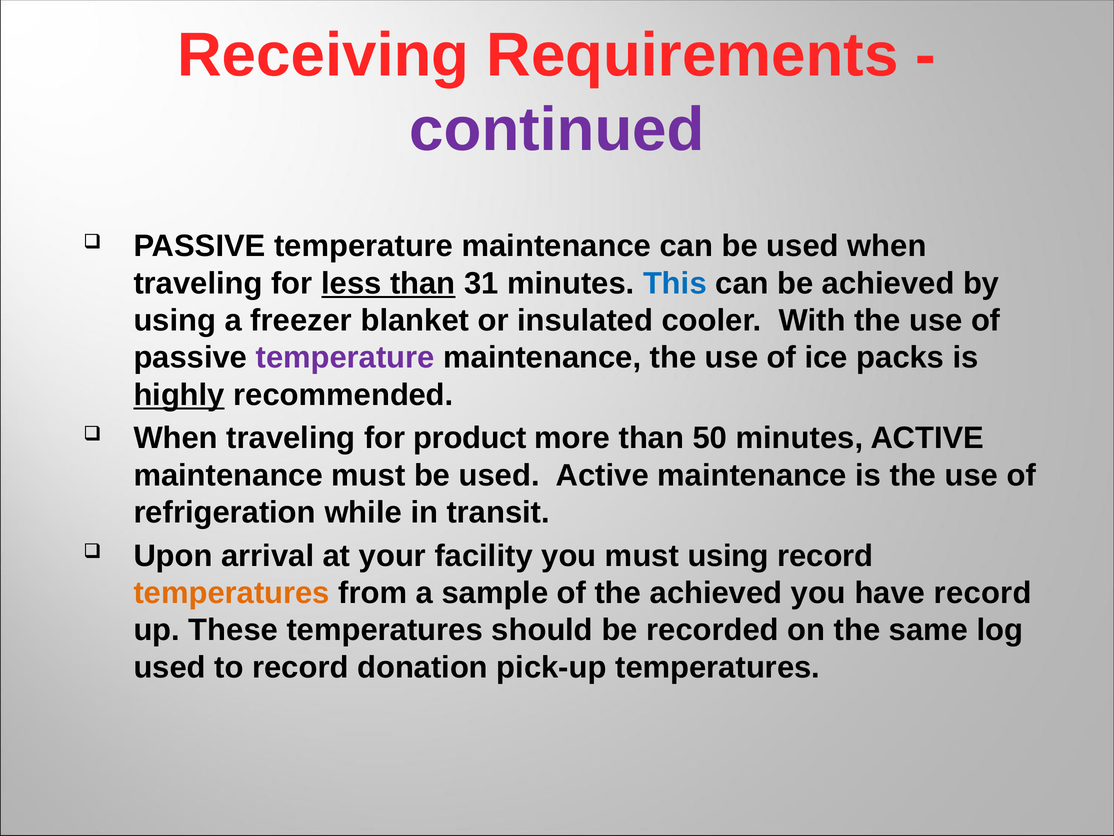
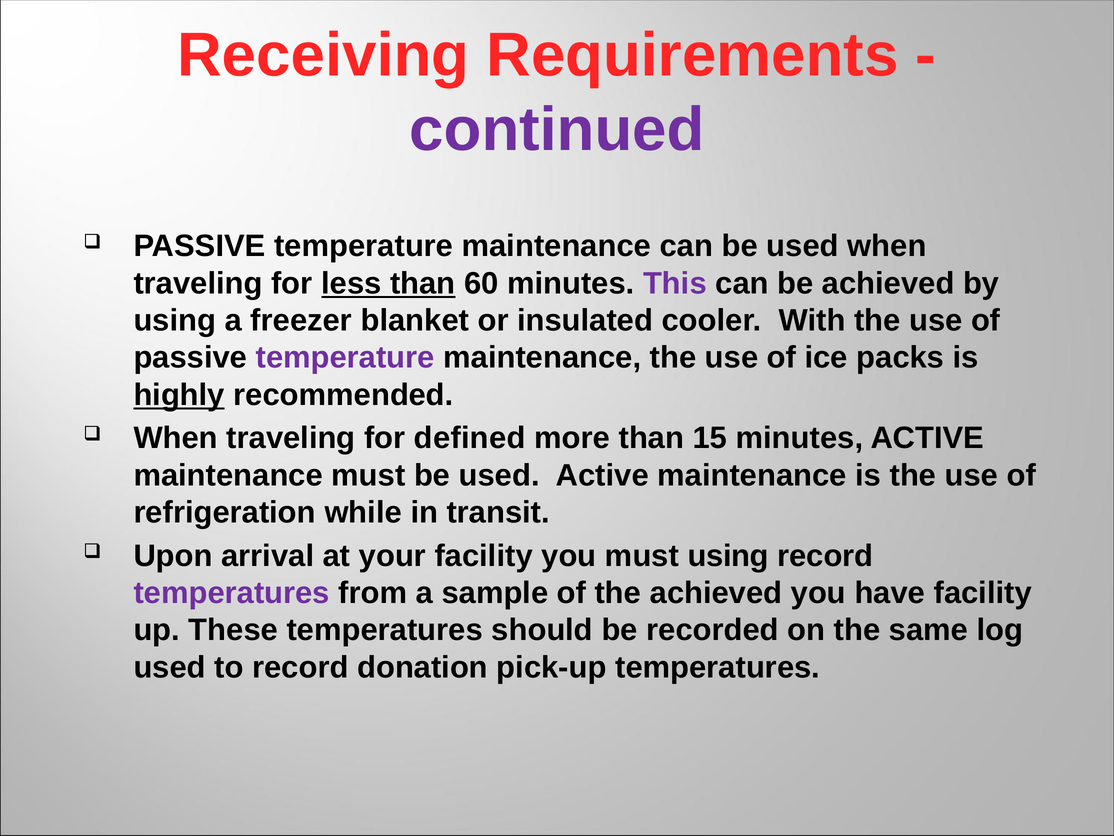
31: 31 -> 60
This colour: blue -> purple
product: product -> defined
50: 50 -> 15
temperatures at (232, 593) colour: orange -> purple
have record: record -> facility
